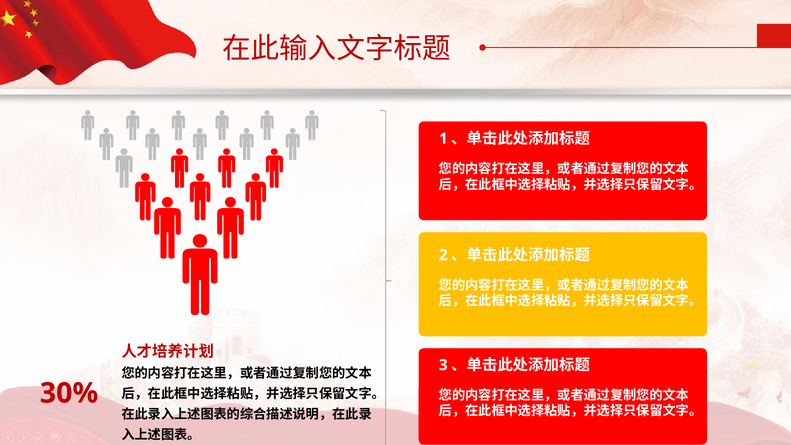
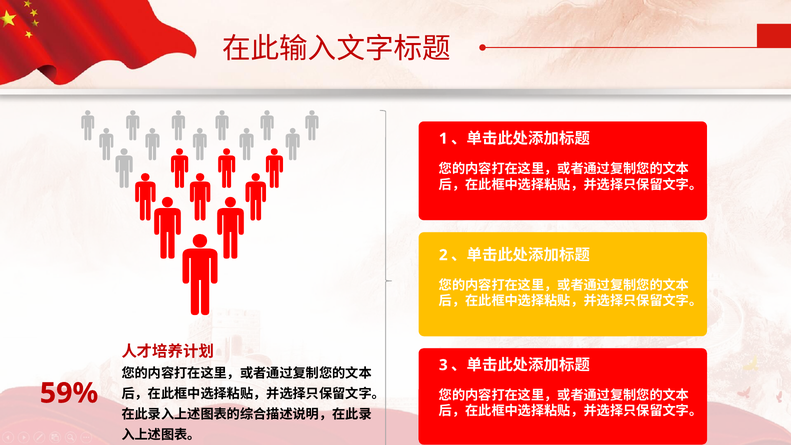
30%: 30% -> 59%
